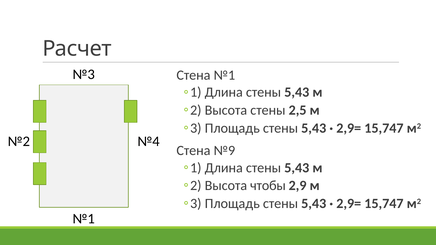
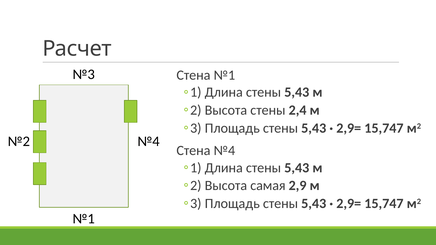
2,5: 2,5 -> 2,4
Стена №9: №9 -> №4
чтобы: чтобы -> самая
